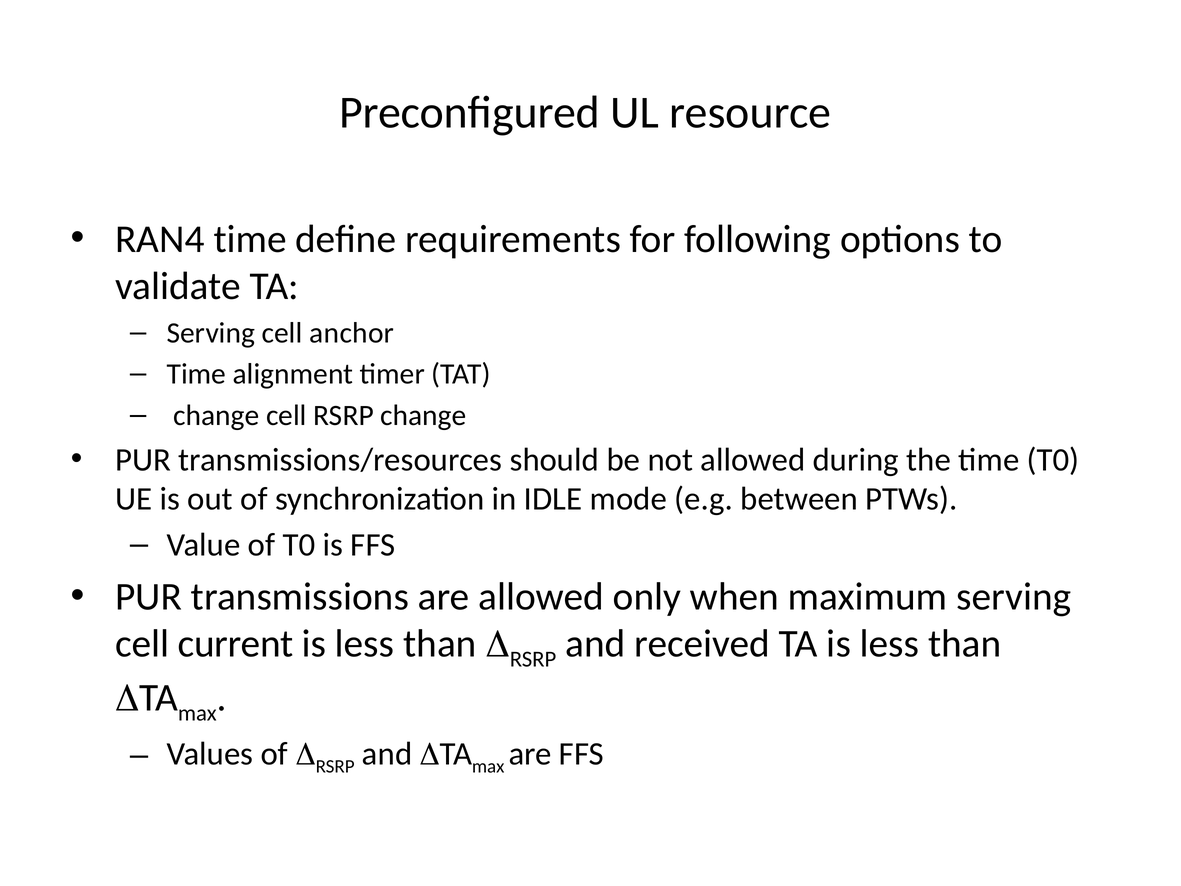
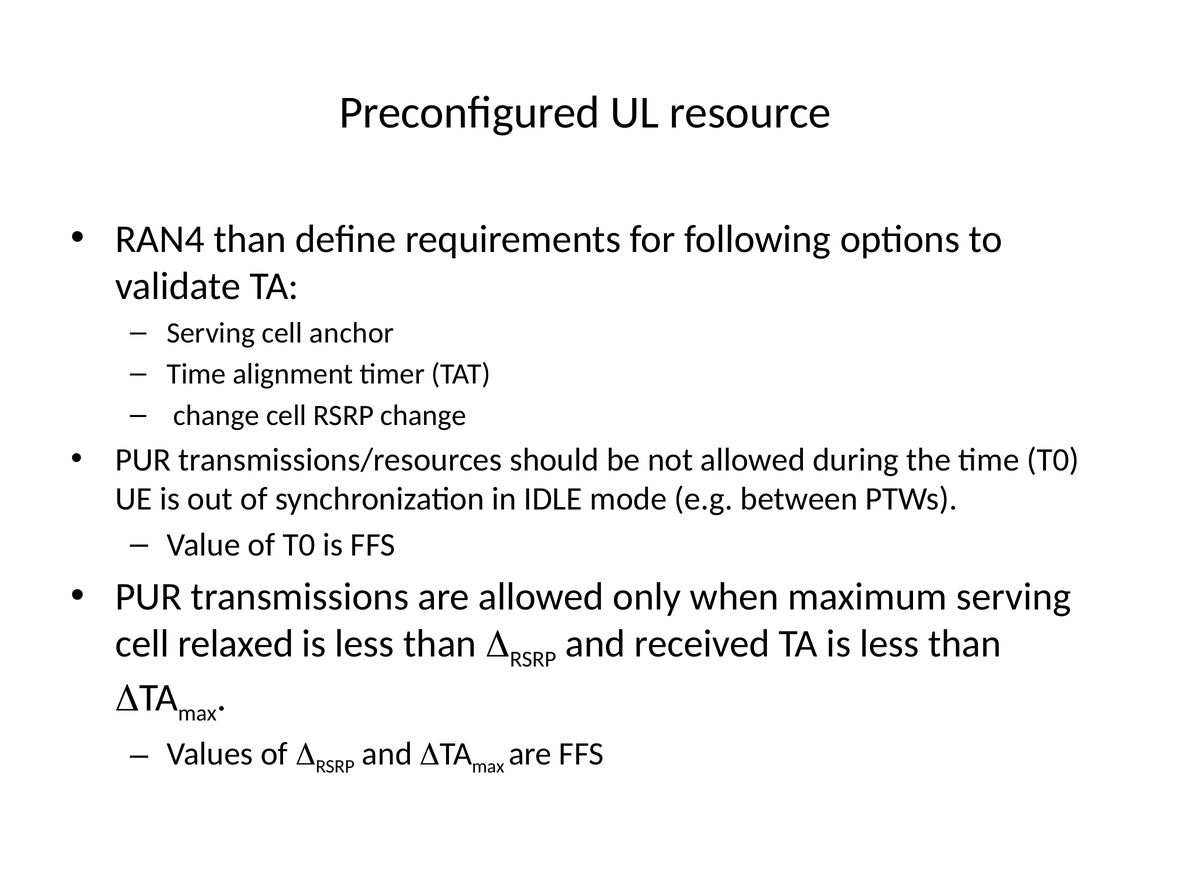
RAN4 time: time -> than
current: current -> relaxed
